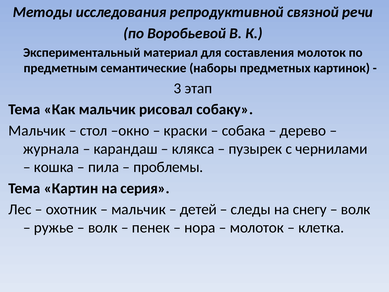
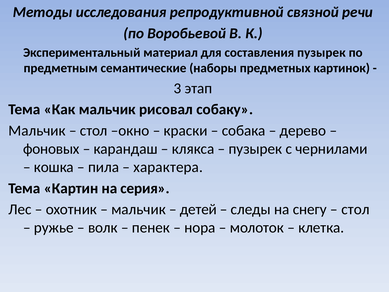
составления молоток: молоток -> пузырек
журнала: журнала -> фоновых
проблемы: проблемы -> характера
волк at (356, 209): волк -> стол
